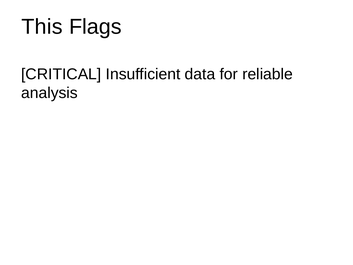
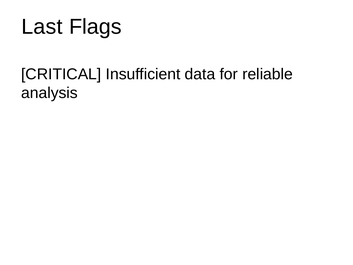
This: This -> Last
